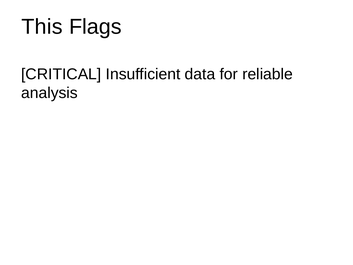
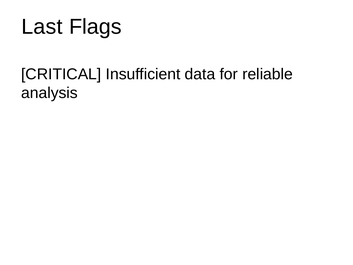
This: This -> Last
